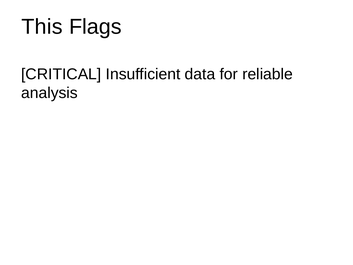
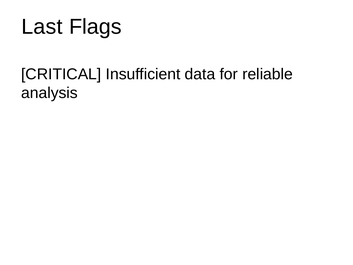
This: This -> Last
